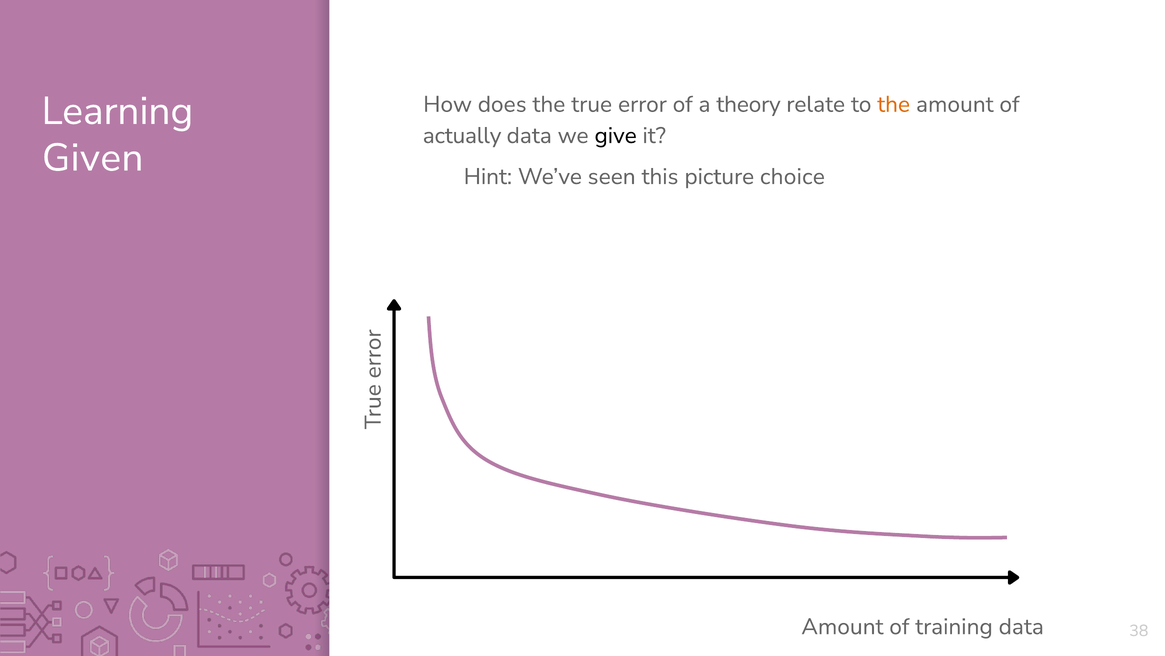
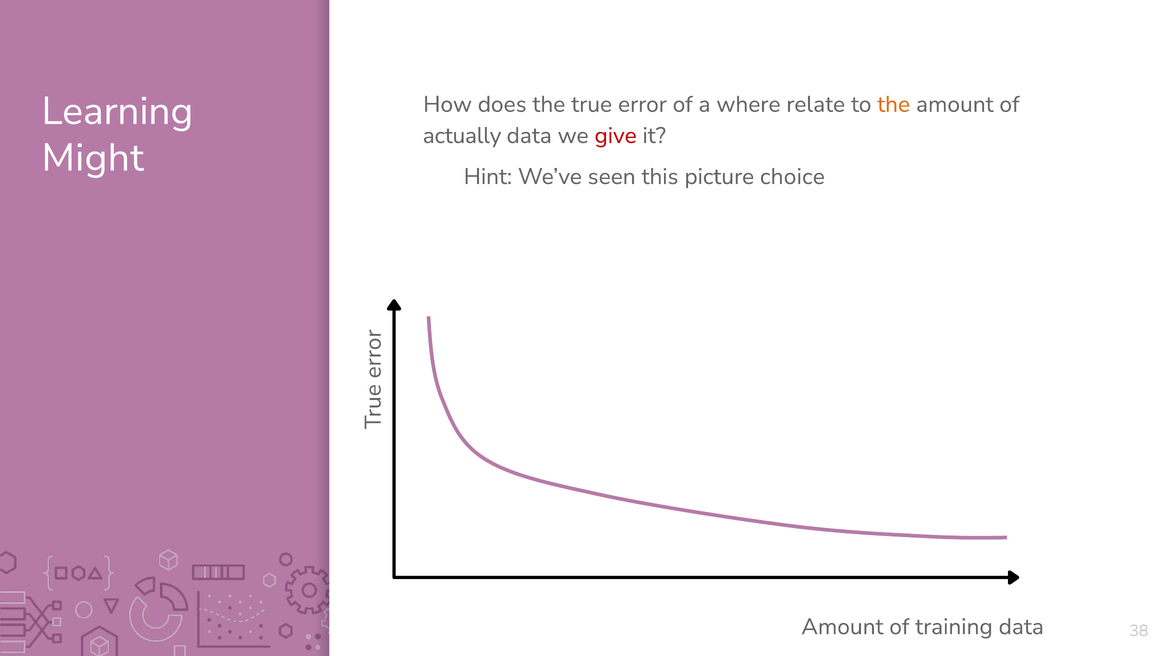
theory: theory -> where
give colour: black -> red
Given: Given -> Might
